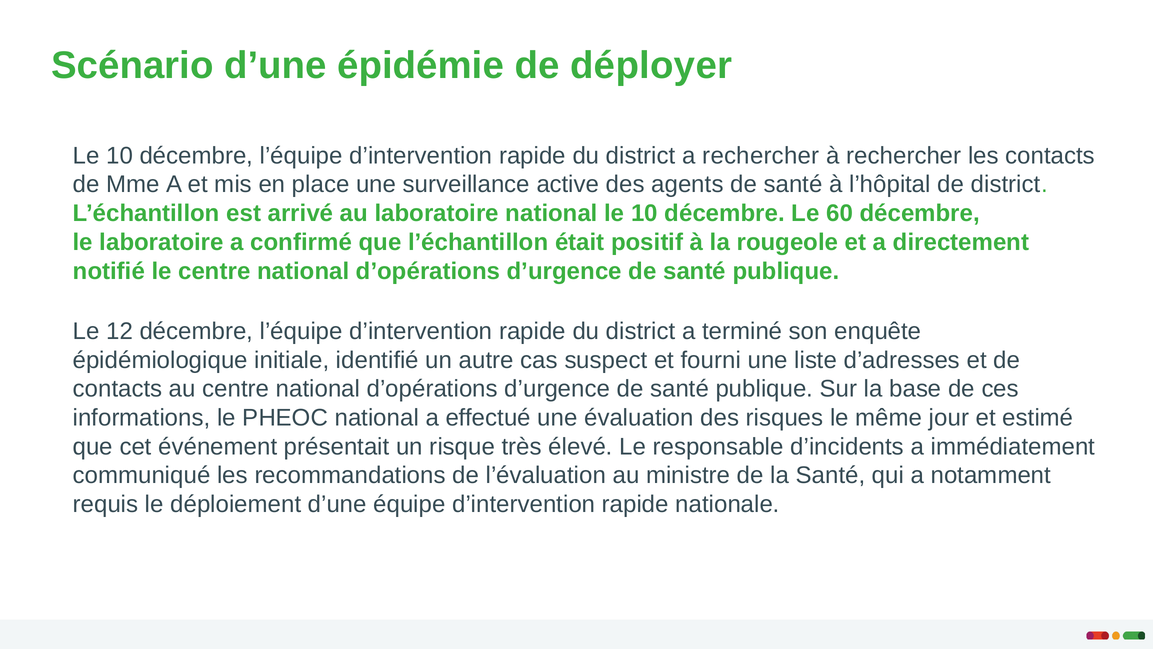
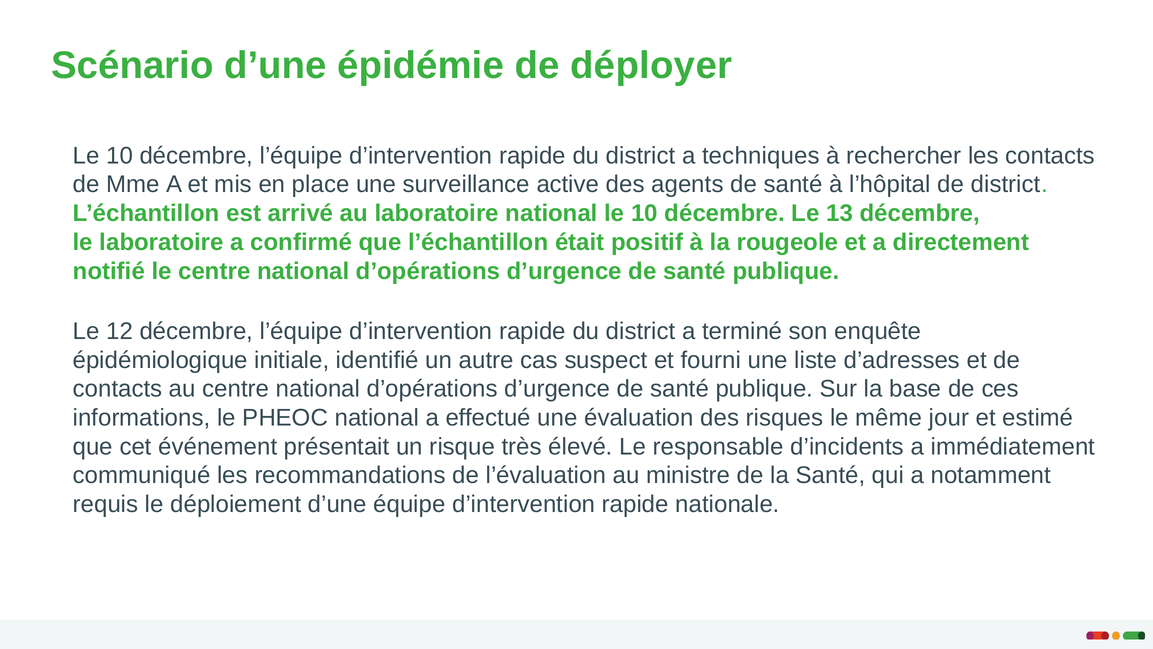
a rechercher: rechercher -> techniques
60: 60 -> 13
